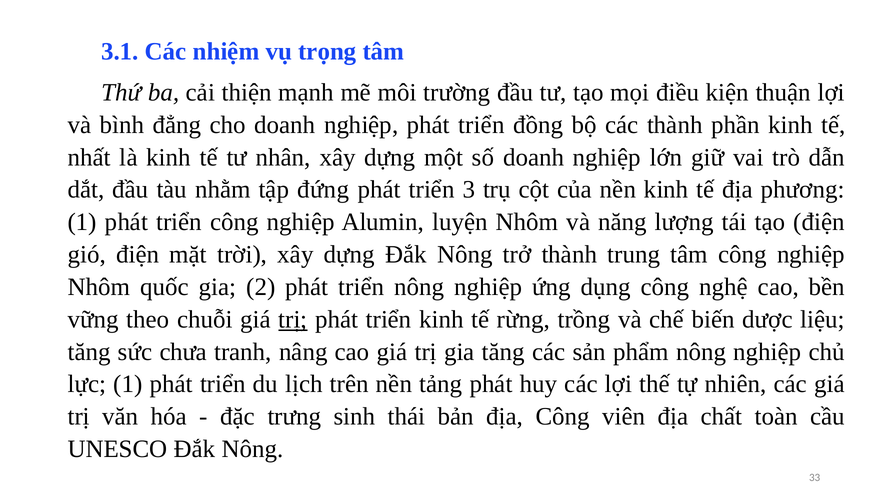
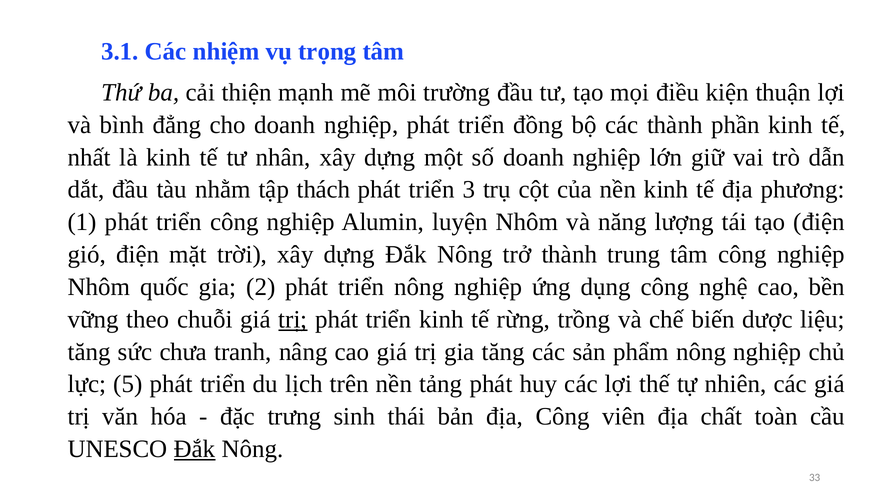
đứng: đứng -> thách
lực 1: 1 -> 5
Đắk at (195, 449) underline: none -> present
